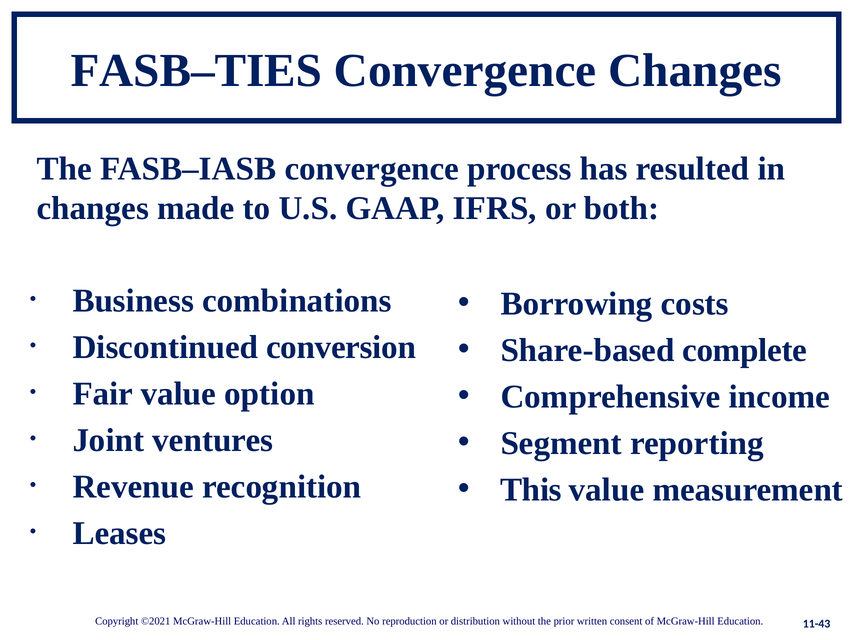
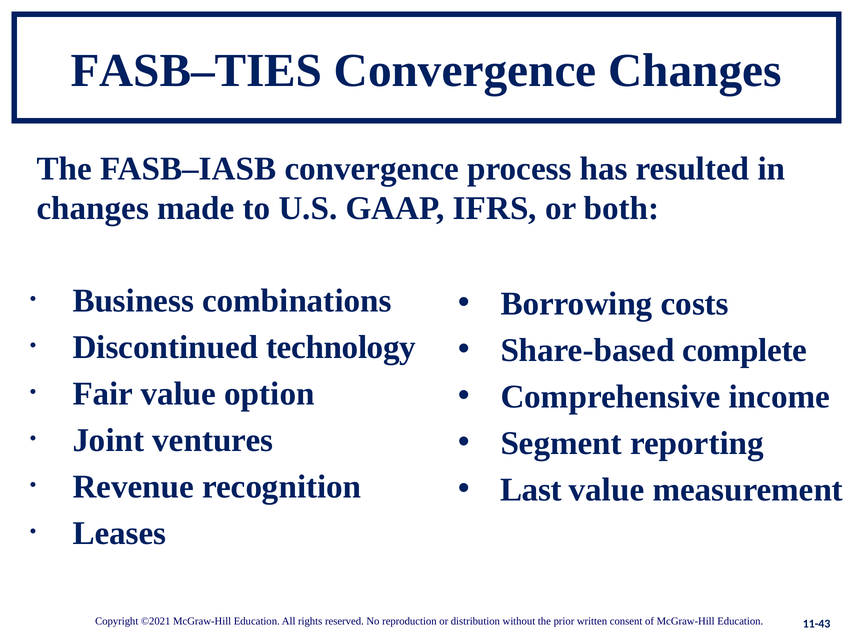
conversion: conversion -> technology
This: This -> Last
